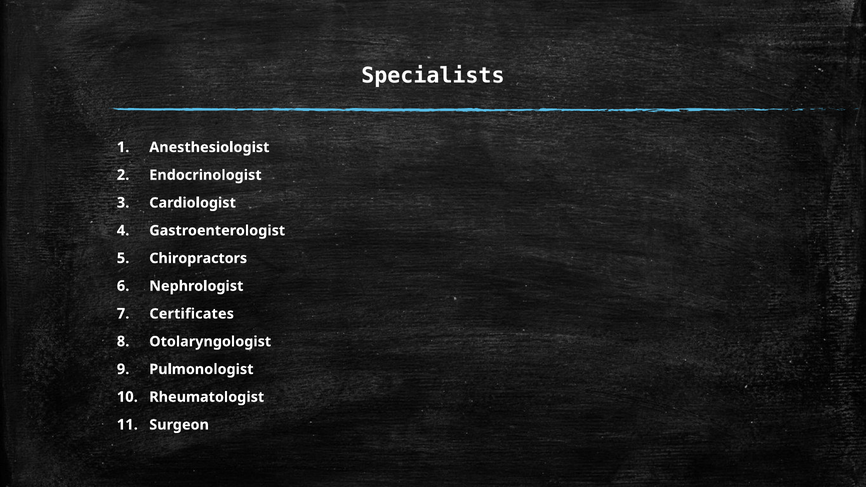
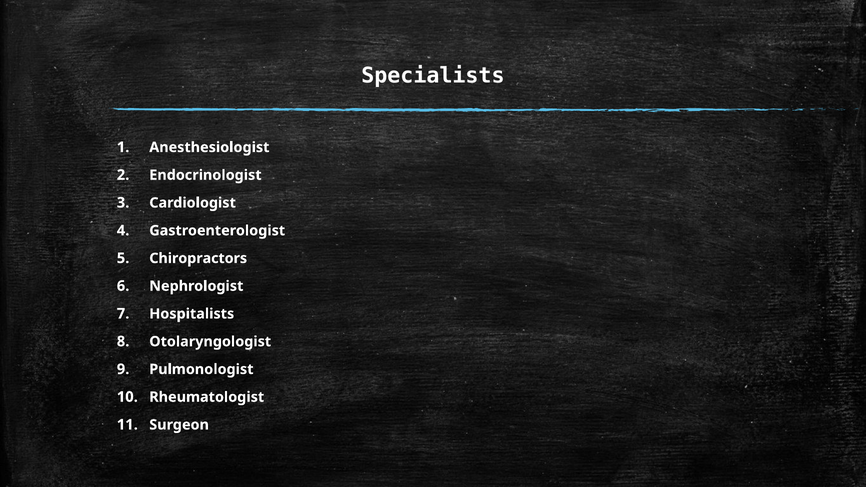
Certificates: Certificates -> Hospitalists
